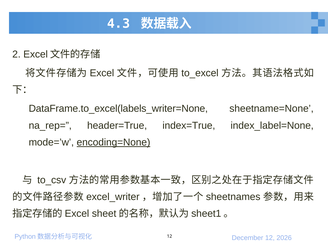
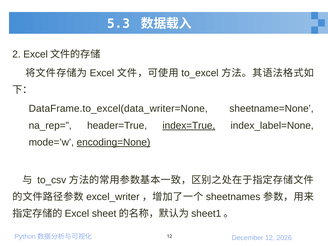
4.3: 4.3 -> 5.3
DataFrame.to_excel(labels_writer=None: DataFrame.to_excel(labels_writer=None -> DataFrame.to_excel(data_writer=None
index=True underline: none -> present
